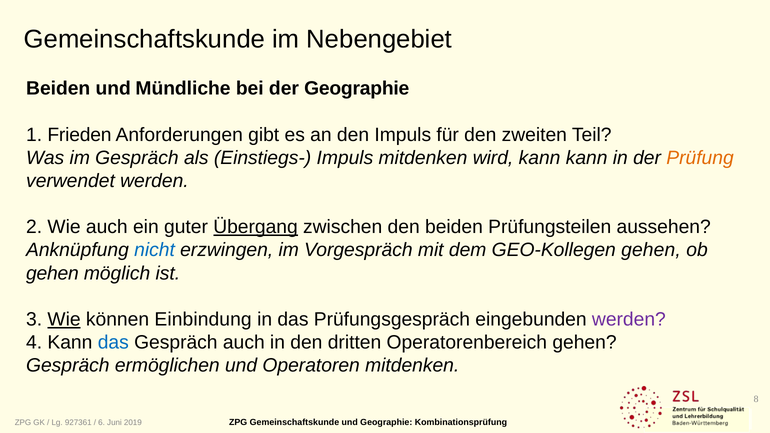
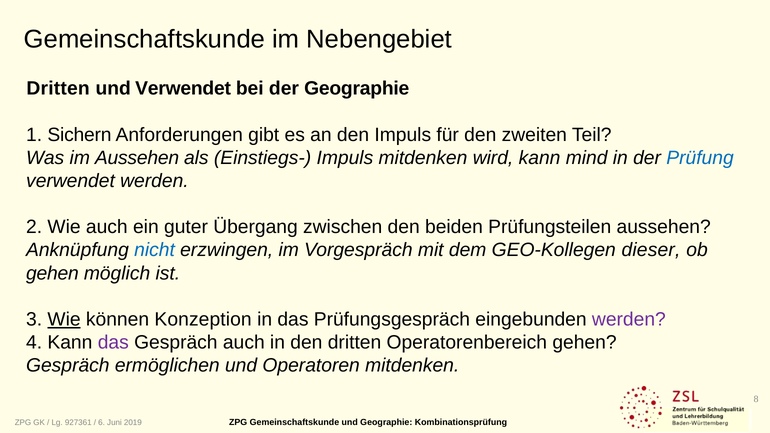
Beiden at (58, 88): Beiden -> Dritten
und Mündliche: Mündliche -> Verwendet
Frieden: Frieden -> Sichern
im Gespräch: Gespräch -> Aussehen
kann kann: kann -> mind
Prüfung colour: orange -> blue
Übergang underline: present -> none
GEO-Kollegen gehen: gehen -> dieser
Einbindung: Einbindung -> Konzeption
das at (113, 343) colour: blue -> purple
